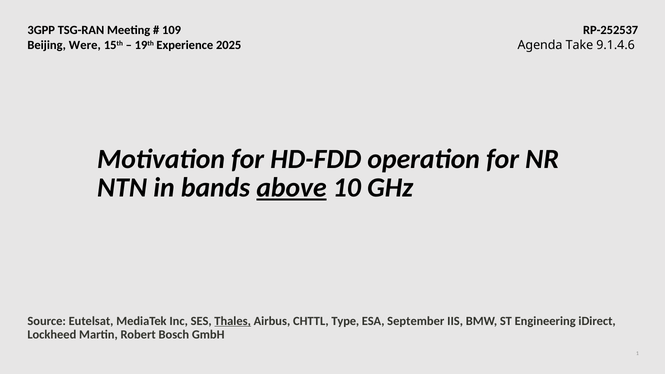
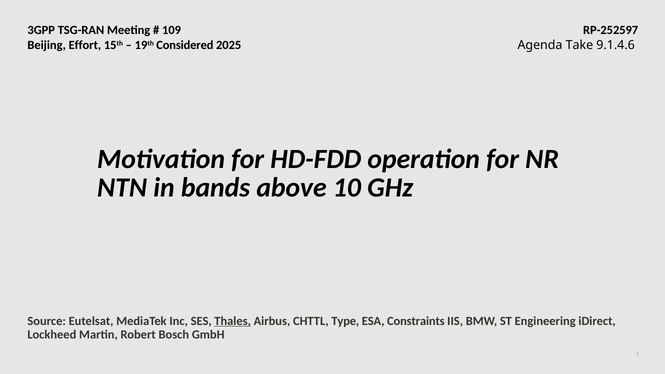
RP-252537: RP-252537 -> RP-252597
Were: Were -> Effort
Experience: Experience -> Considered
above underline: present -> none
September: September -> Constraints
